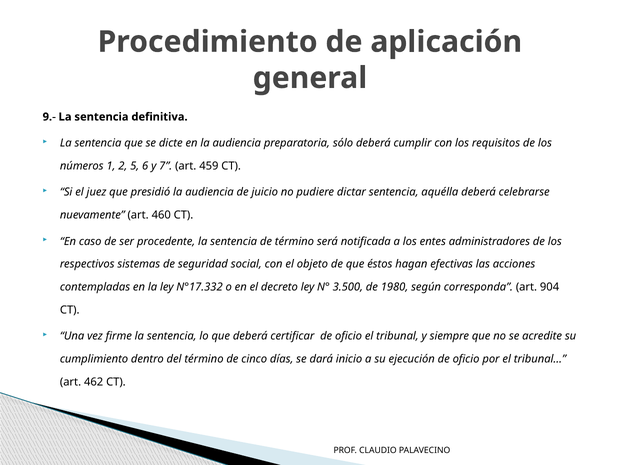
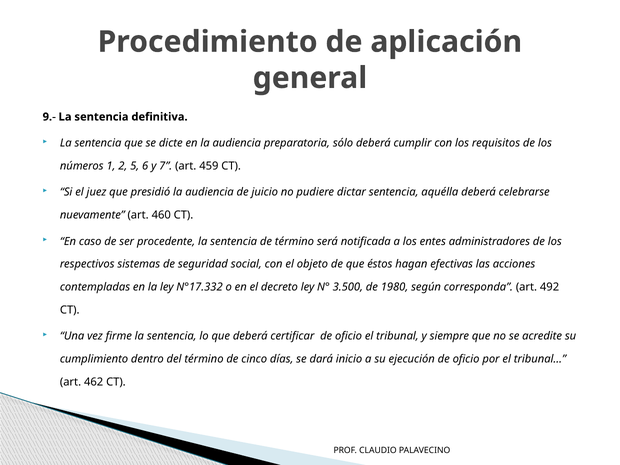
904: 904 -> 492
